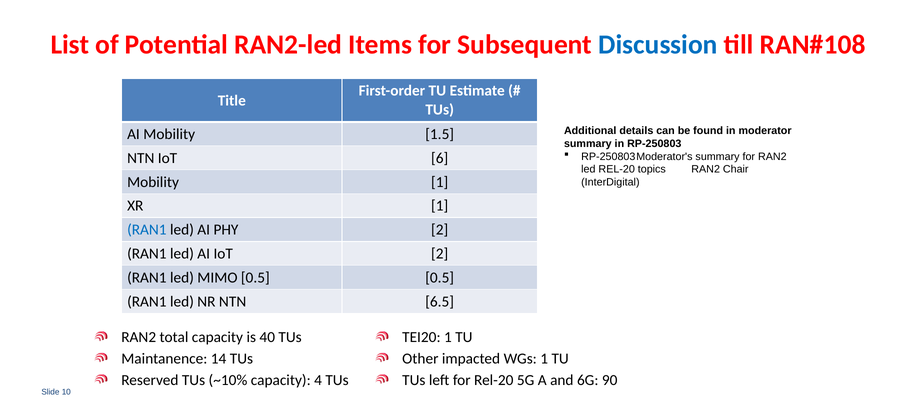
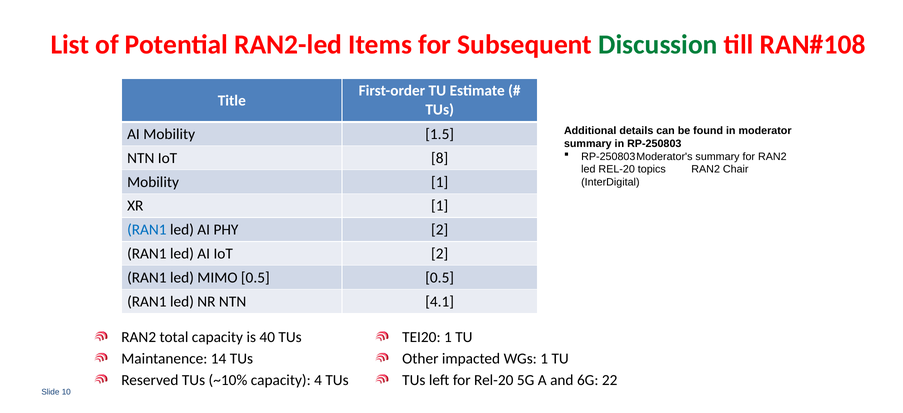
Discussion colour: blue -> green
6: 6 -> 8
6.5: 6.5 -> 4.1
90: 90 -> 22
